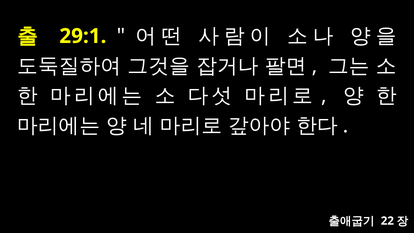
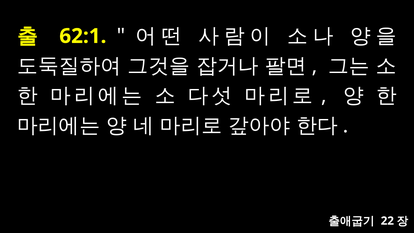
29:1: 29:1 -> 62:1
